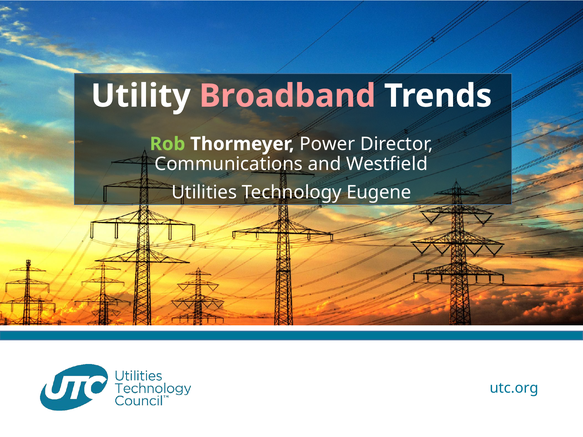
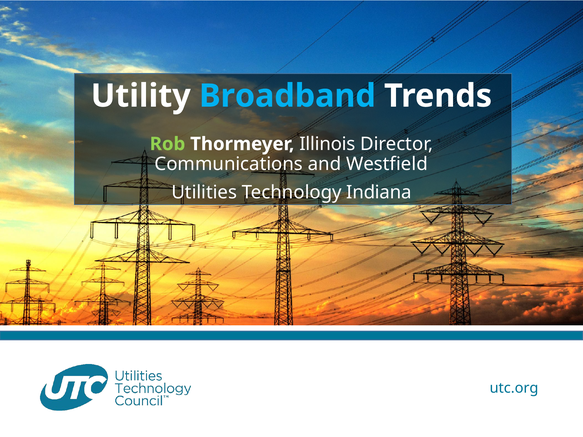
Broadband colour: pink -> light blue
Power: Power -> Illinois
Eugene: Eugene -> Indiana
